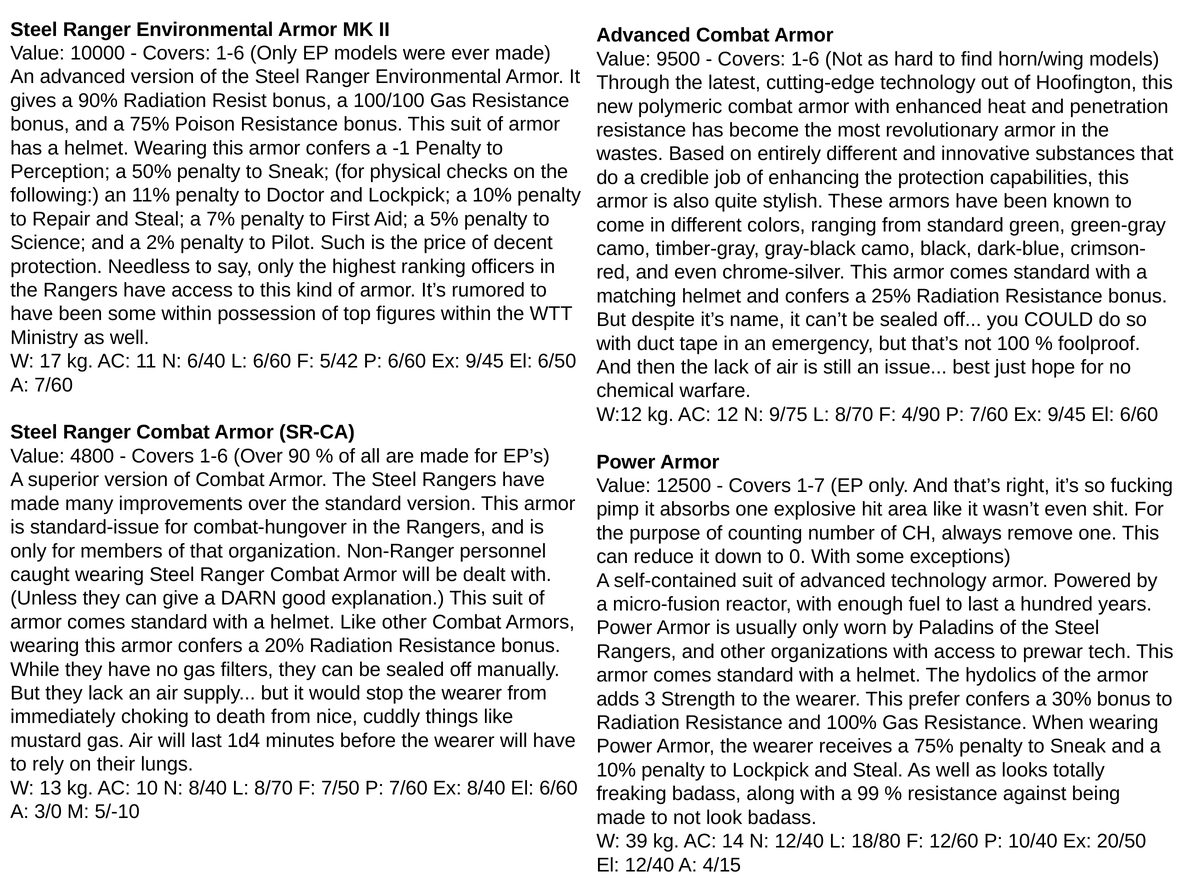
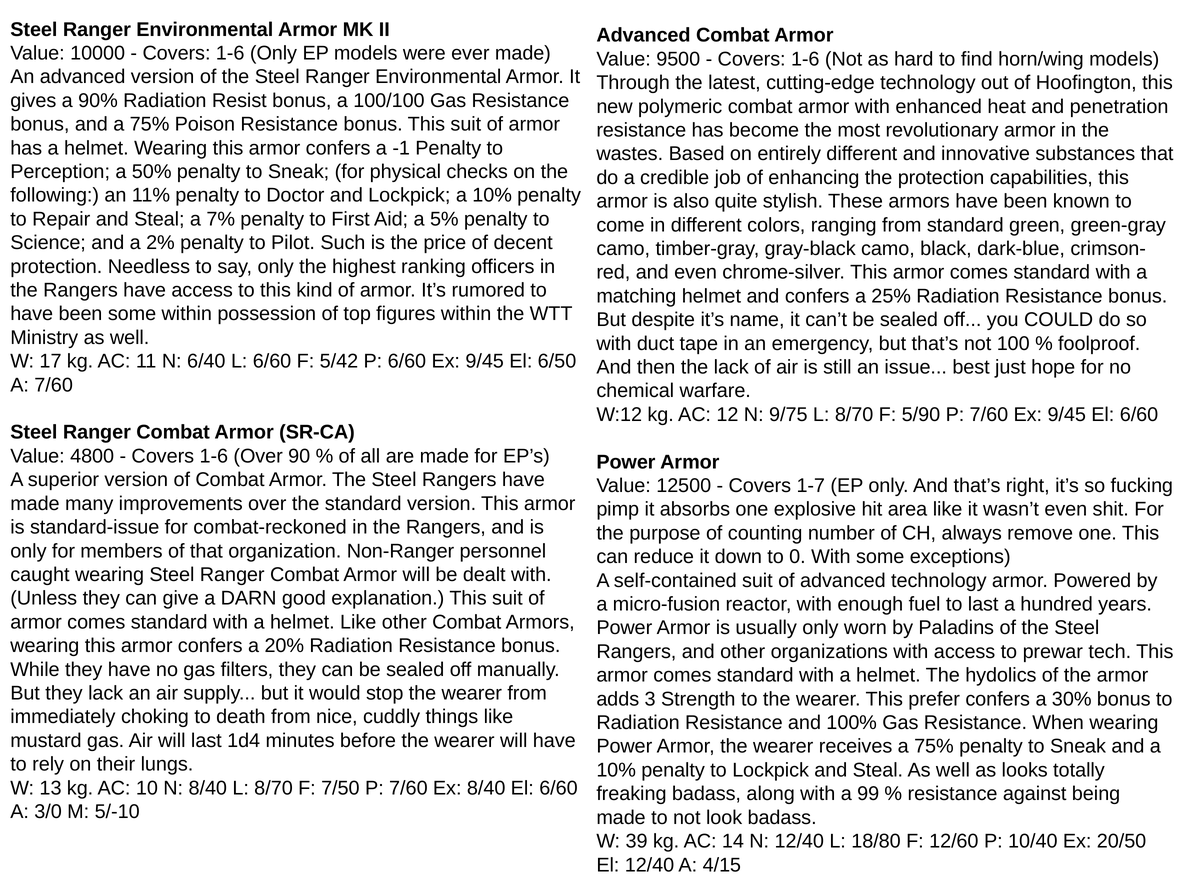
4/90: 4/90 -> 5/90
combat-hungover: combat-hungover -> combat-reckoned
